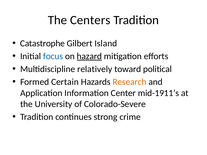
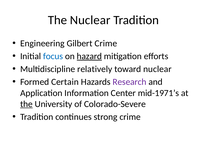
The Centers: Centers -> Nuclear
Catastrophe: Catastrophe -> Engineering
Gilbert Island: Island -> Crime
toward political: political -> nuclear
Research colour: orange -> purple
mid-1911’s: mid-1911’s -> mid-1971’s
the at (26, 104) underline: none -> present
